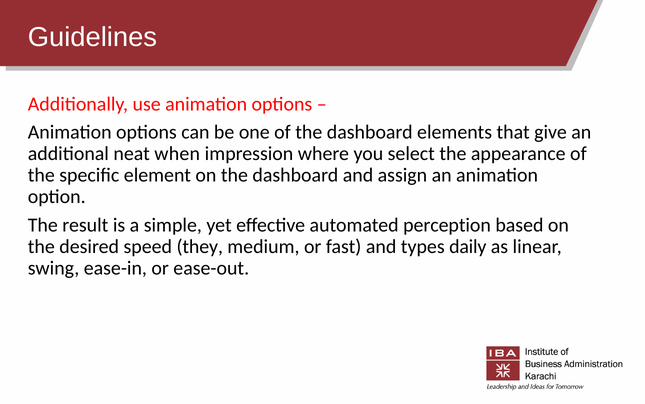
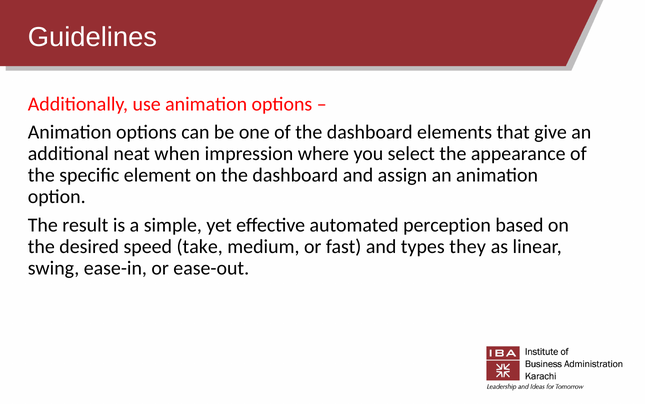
they: they -> take
daily: daily -> they
